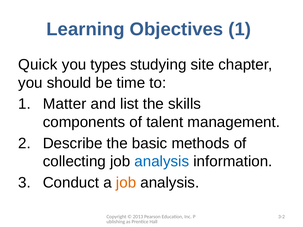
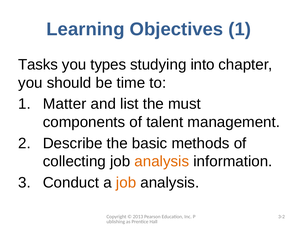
Quick: Quick -> Tasks
site: site -> into
skills: skills -> must
analysis at (162, 162) colour: blue -> orange
